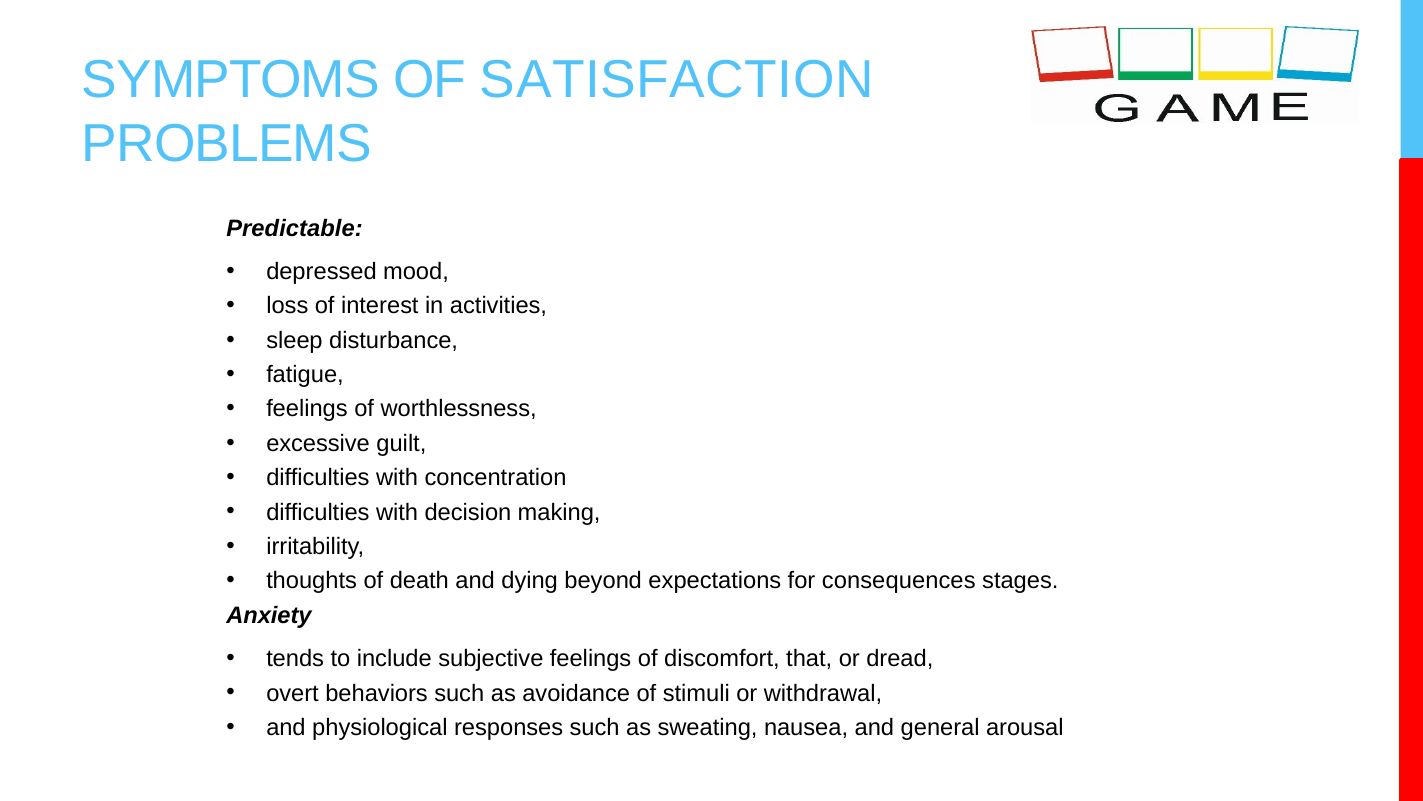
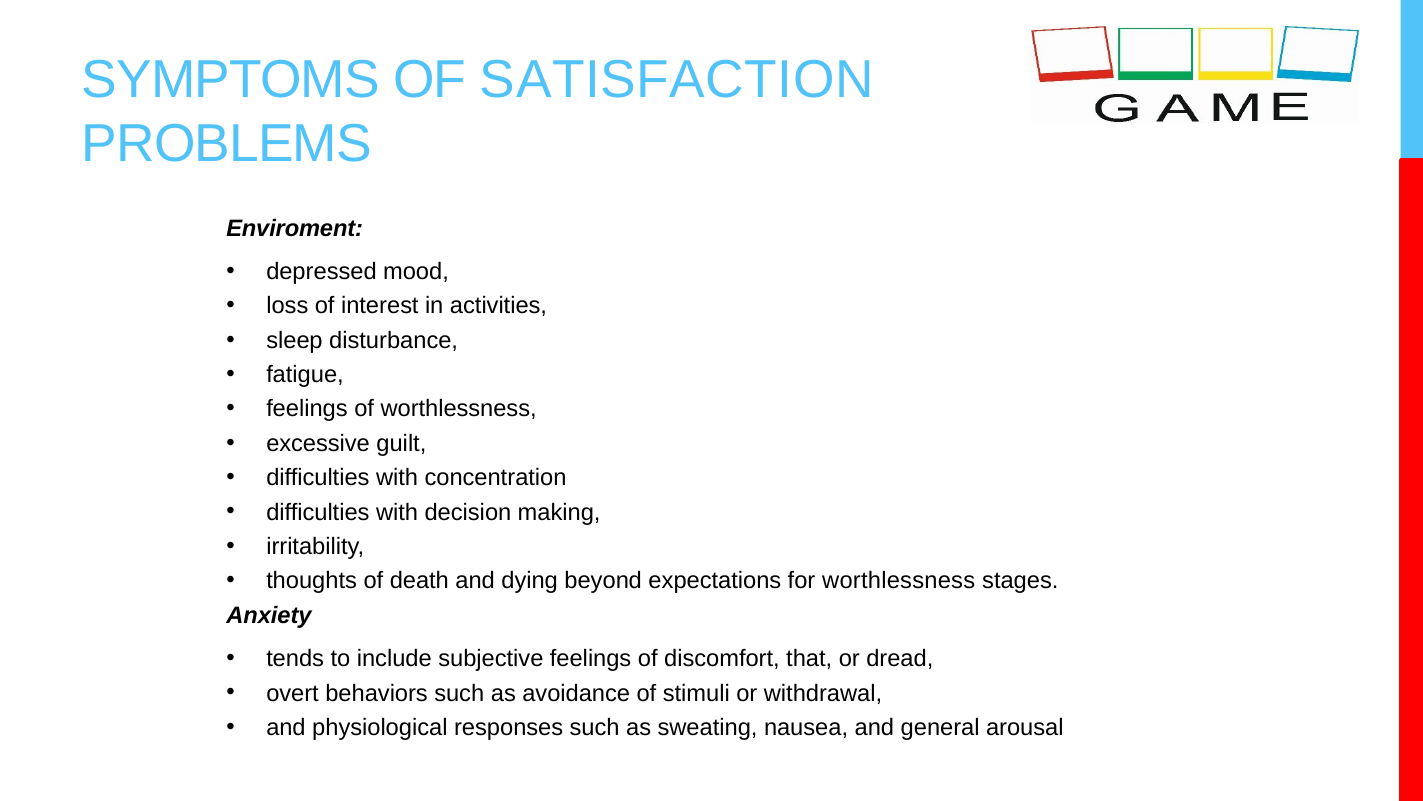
Predictable: Predictable -> Enviroment
for consequences: consequences -> worthlessness
